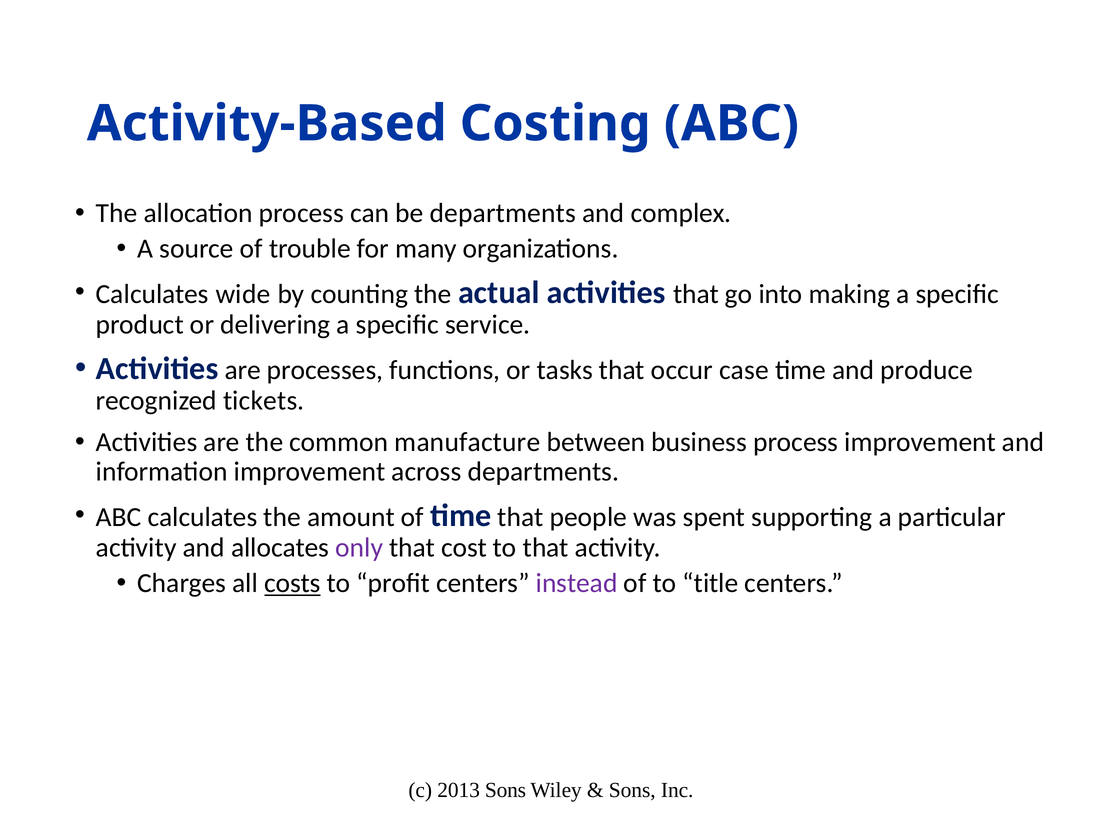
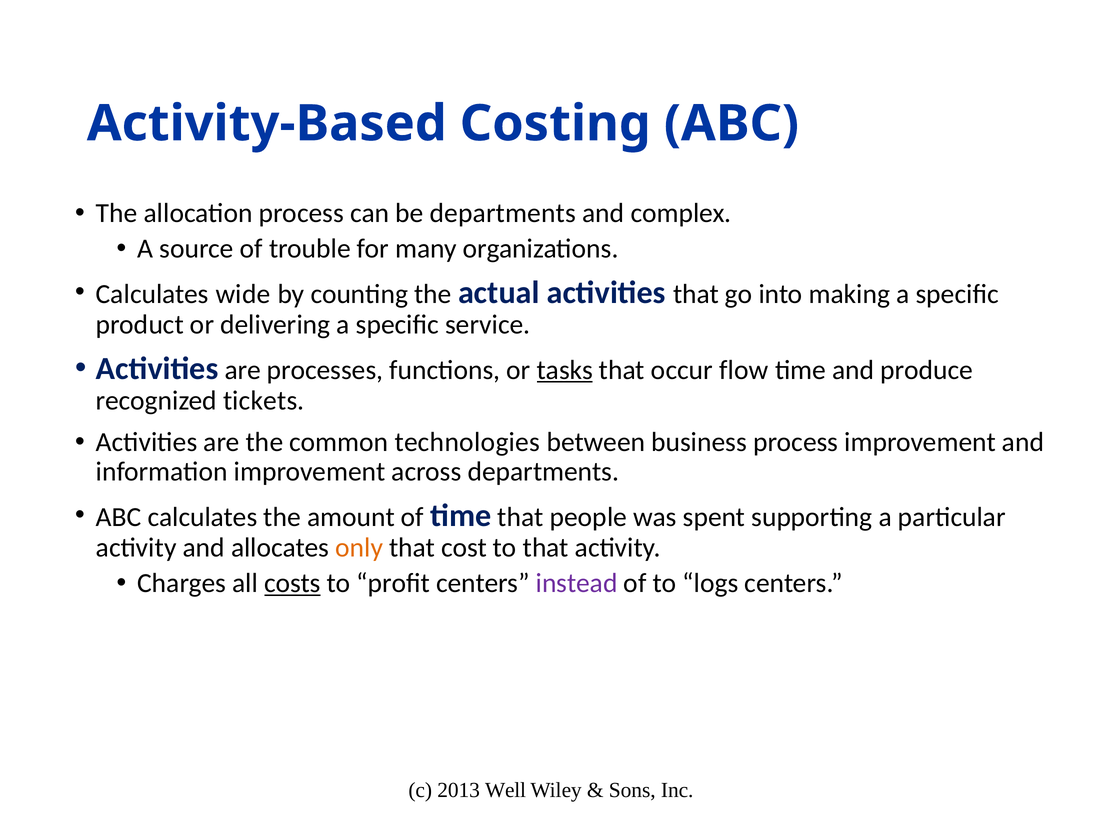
tasks underline: none -> present
case: case -> flow
manufacture: manufacture -> technologies
only colour: purple -> orange
title: title -> logs
2013 Sons: Sons -> Well
